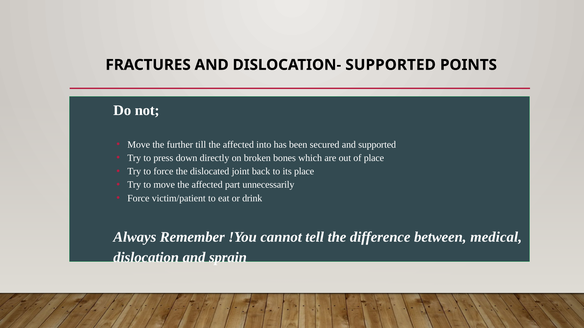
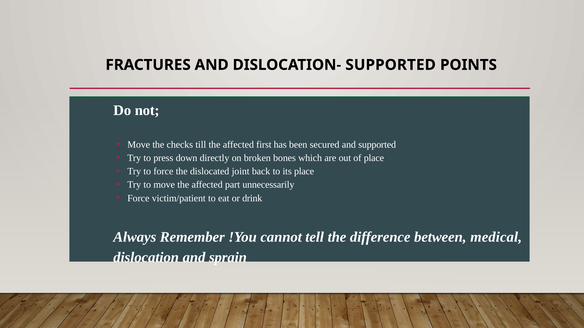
further: further -> checks
into: into -> first
